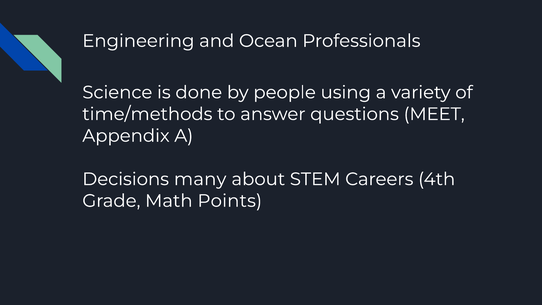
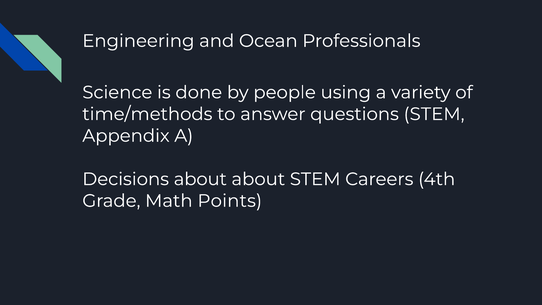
questions MEET: MEET -> STEM
Decisions many: many -> about
